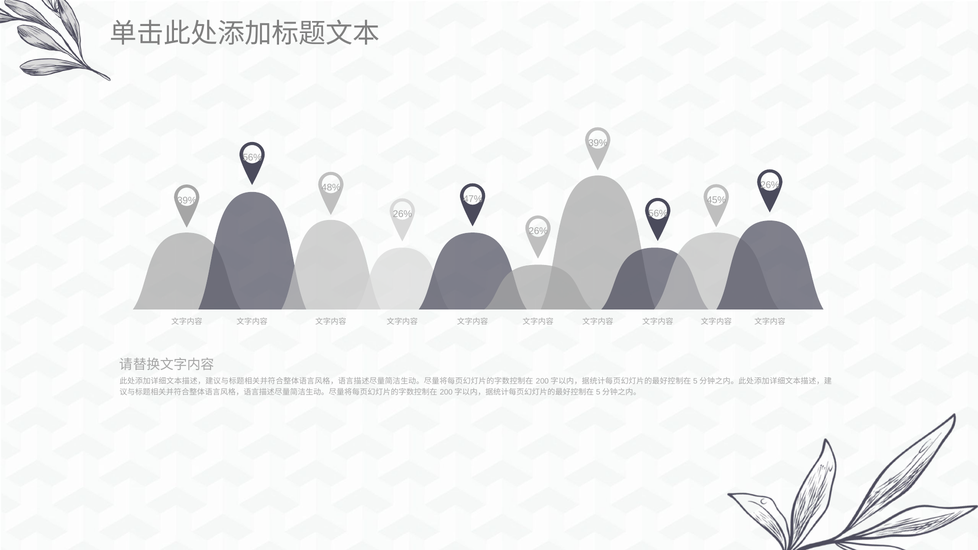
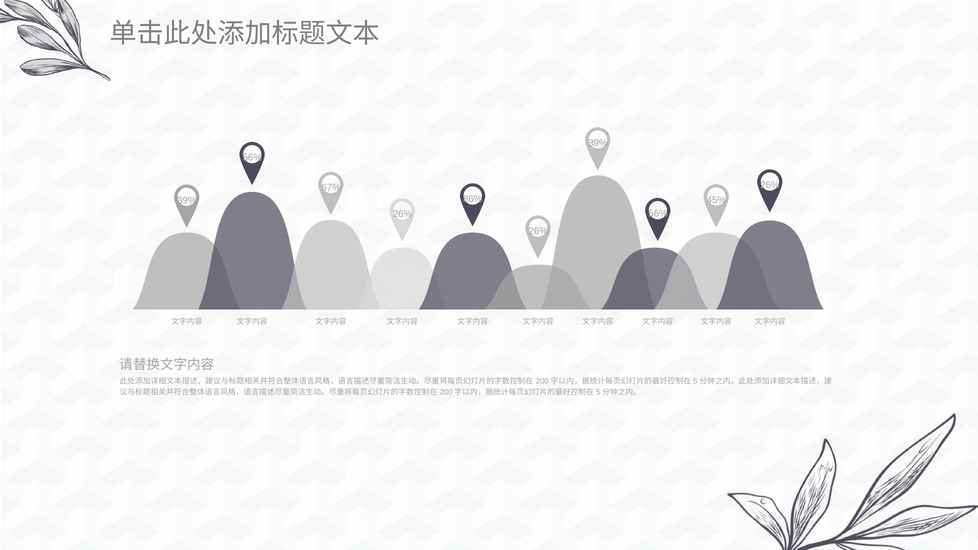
48%: 48% -> 67%
47%: 47% -> 86%
